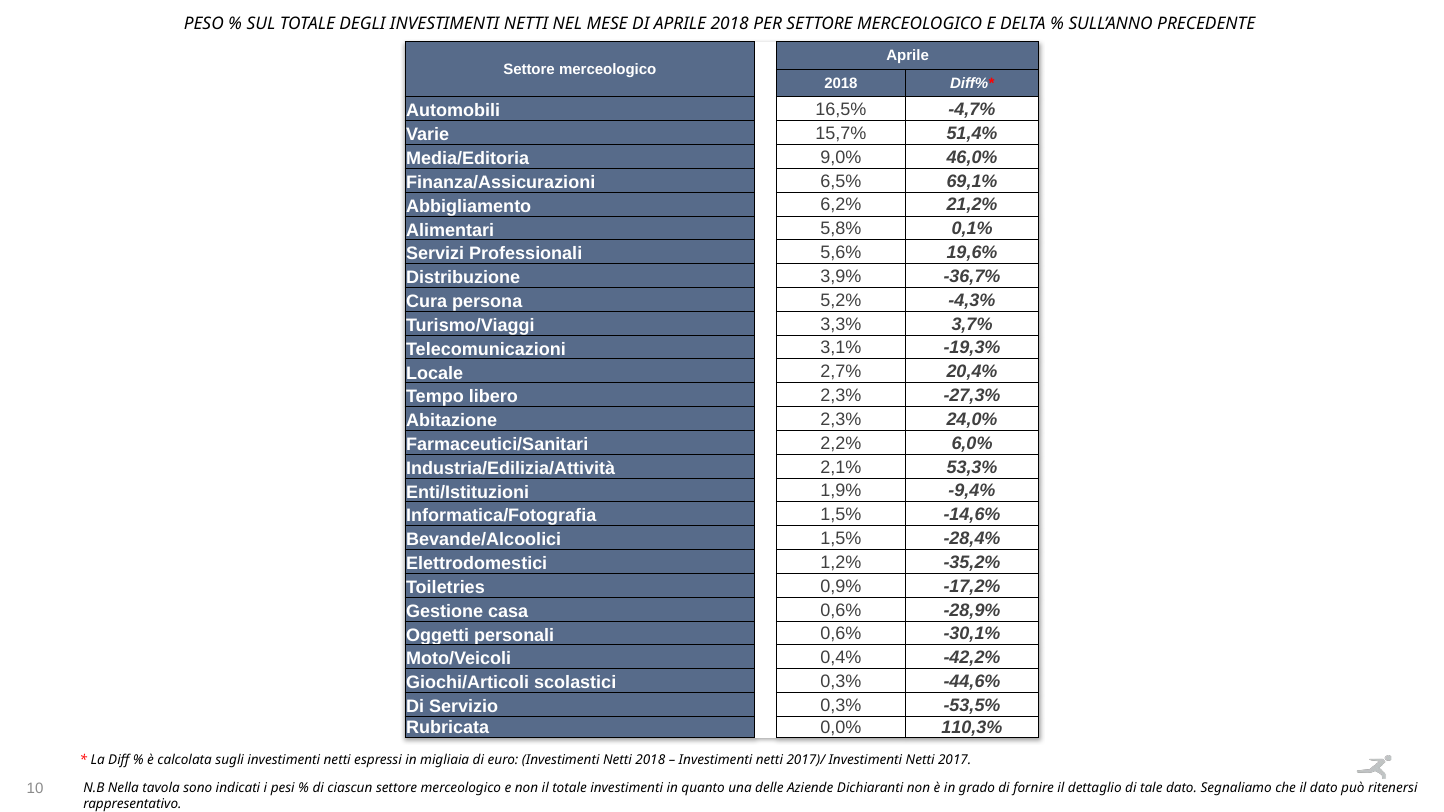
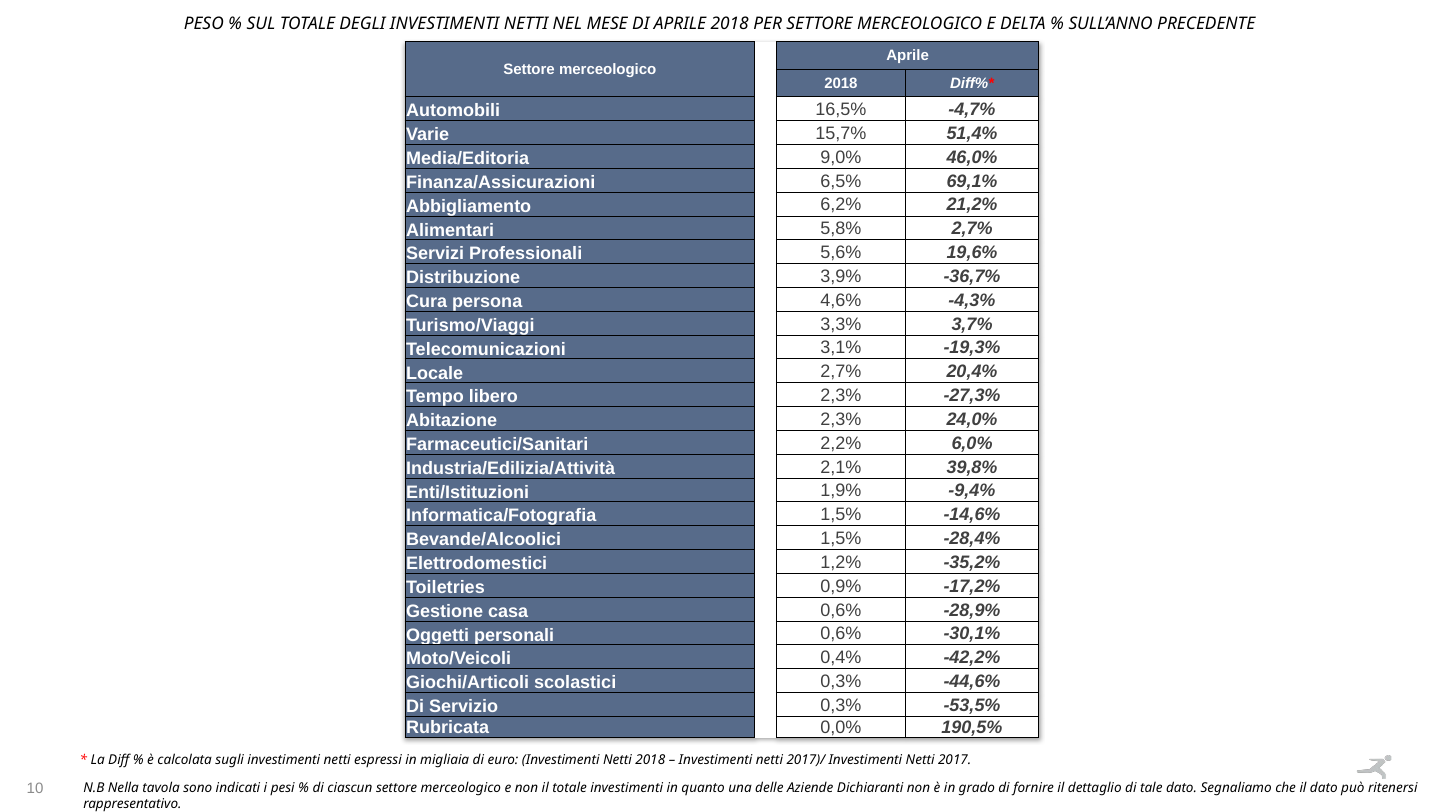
5,8% 0,1%: 0,1% -> 2,7%
5,2%: 5,2% -> 4,6%
53,3%: 53,3% -> 39,8%
110,3%: 110,3% -> 190,5%
